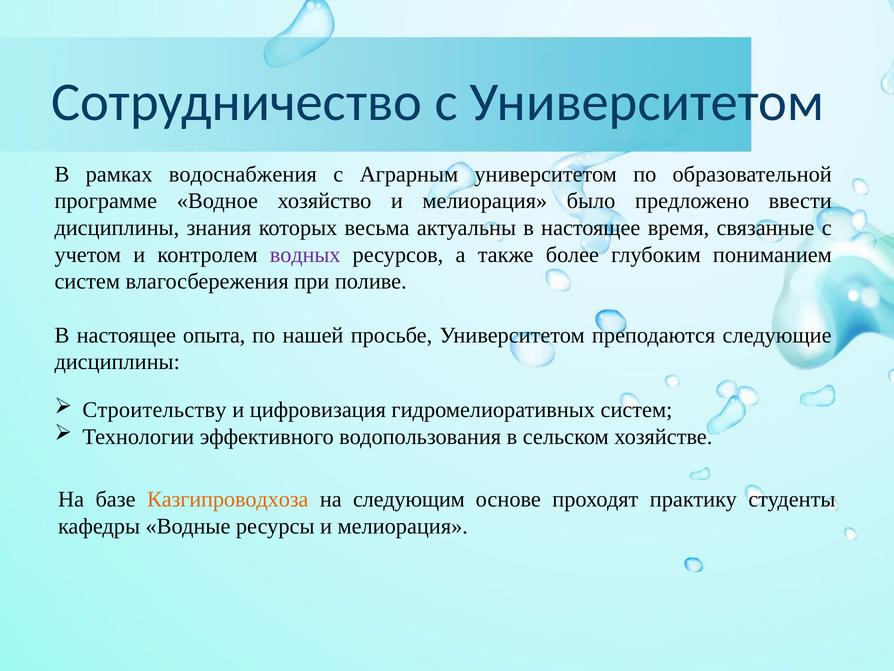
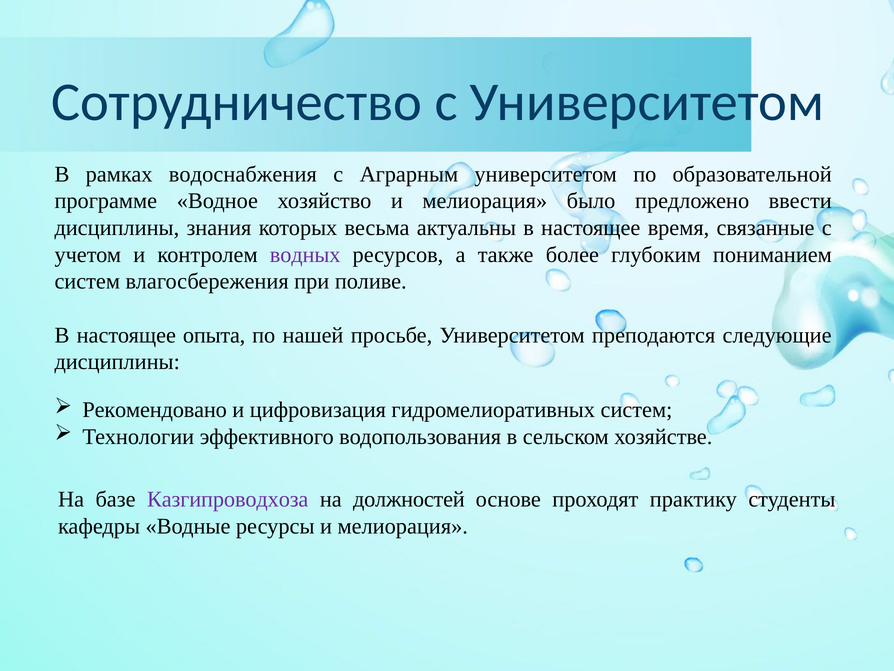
Строительству: Строительству -> Рекомендовано
Казгипроводхоза colour: orange -> purple
следующим: следующим -> должностей
